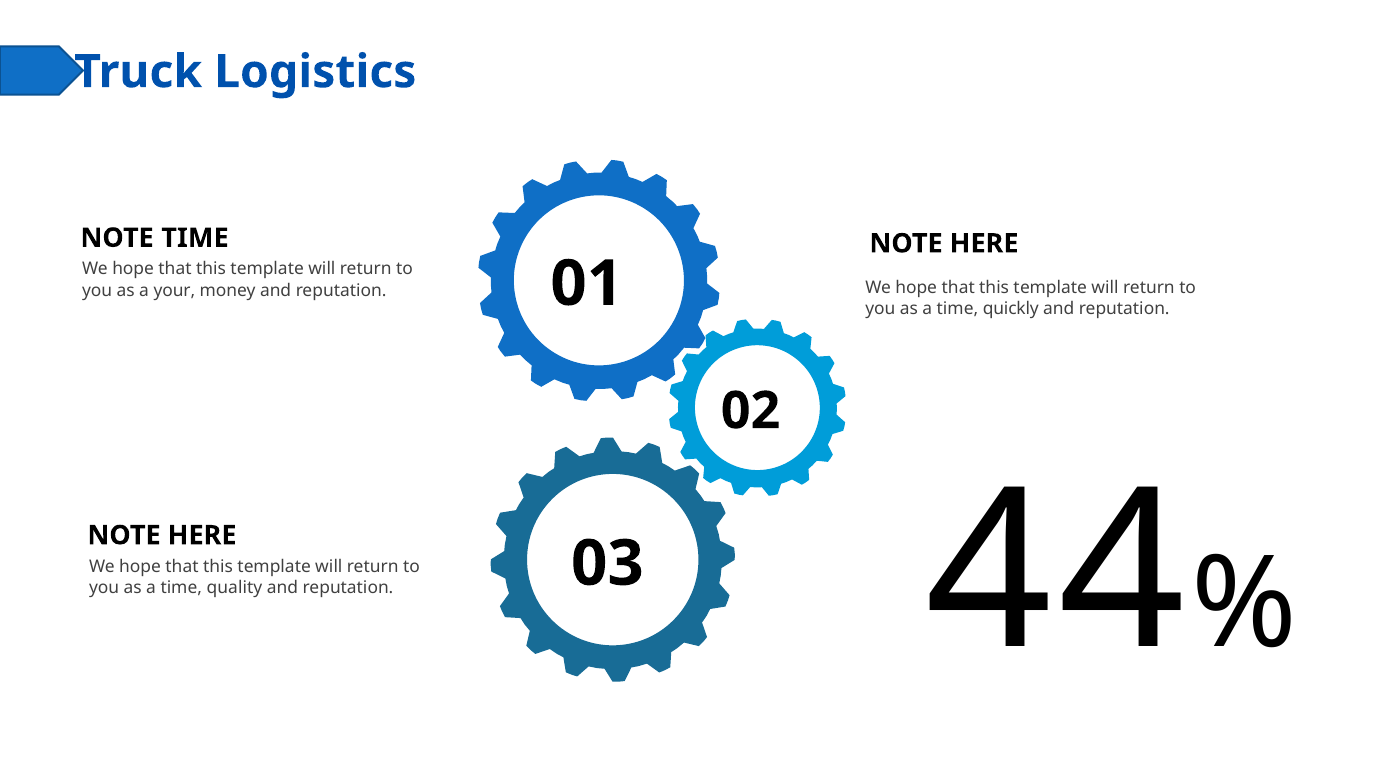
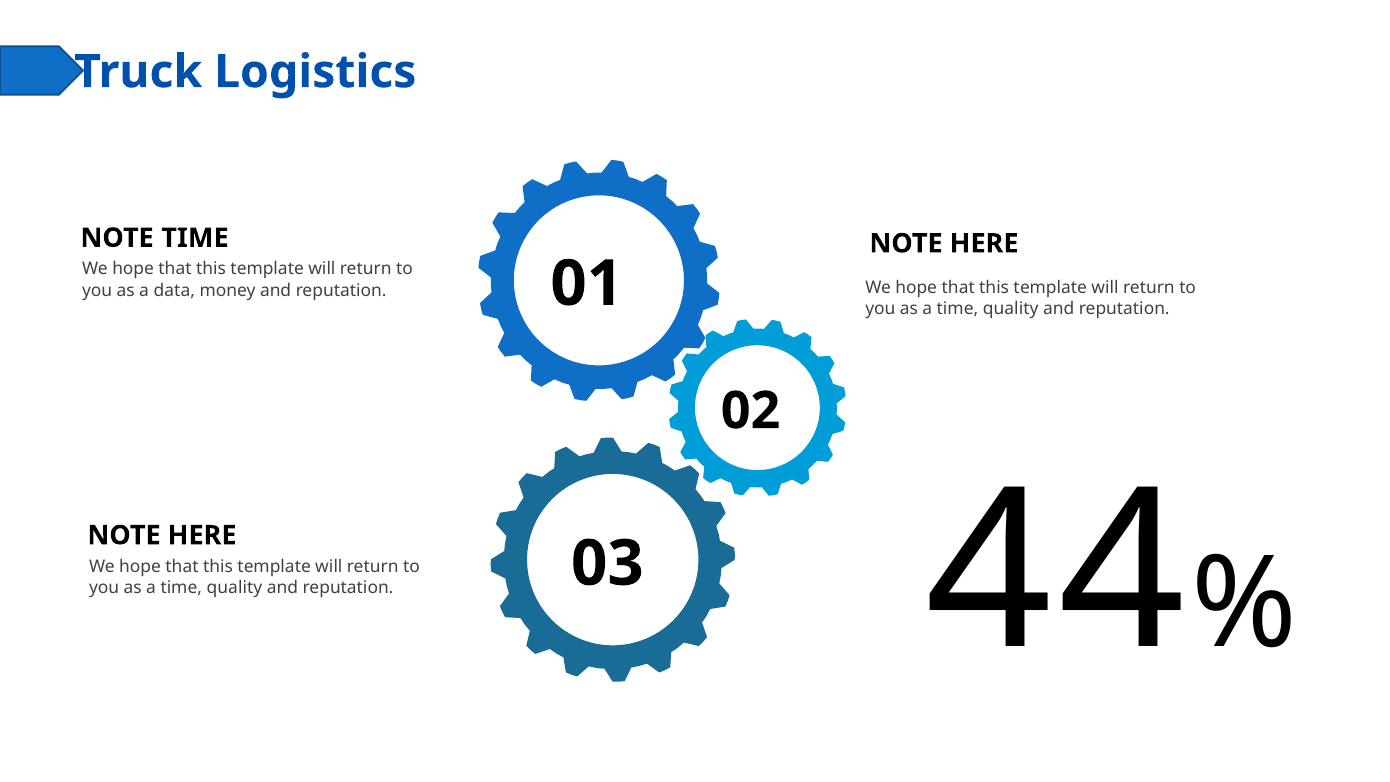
your: your -> data
quickly at (1011, 309): quickly -> quality
